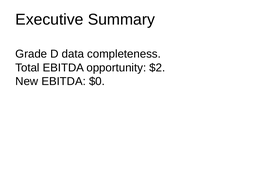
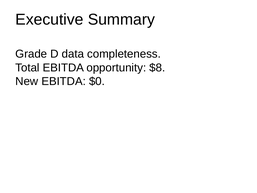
$2: $2 -> $8
